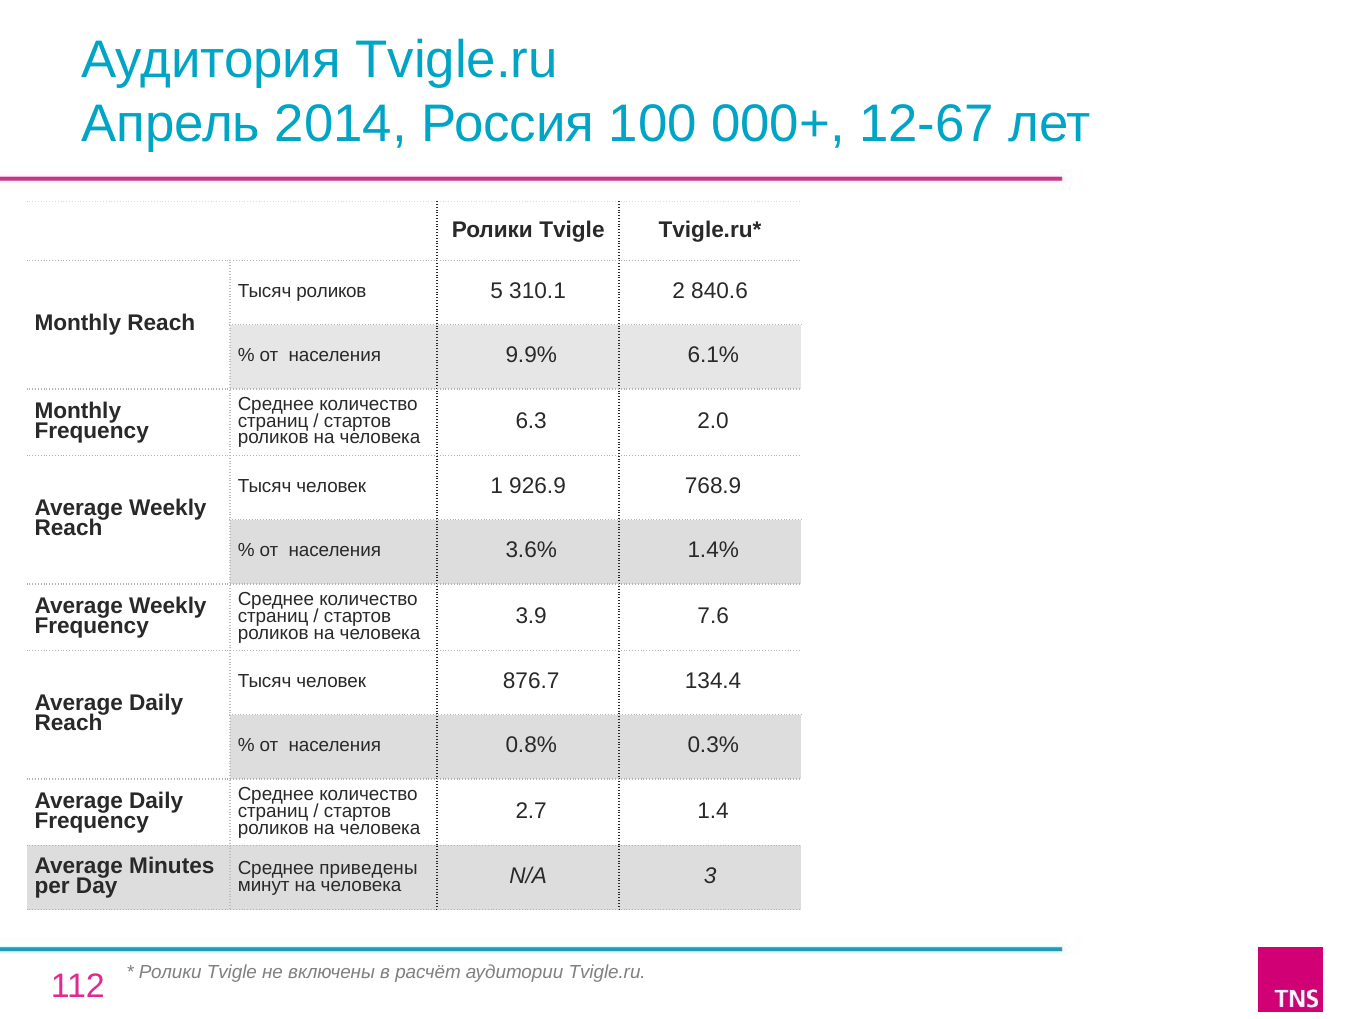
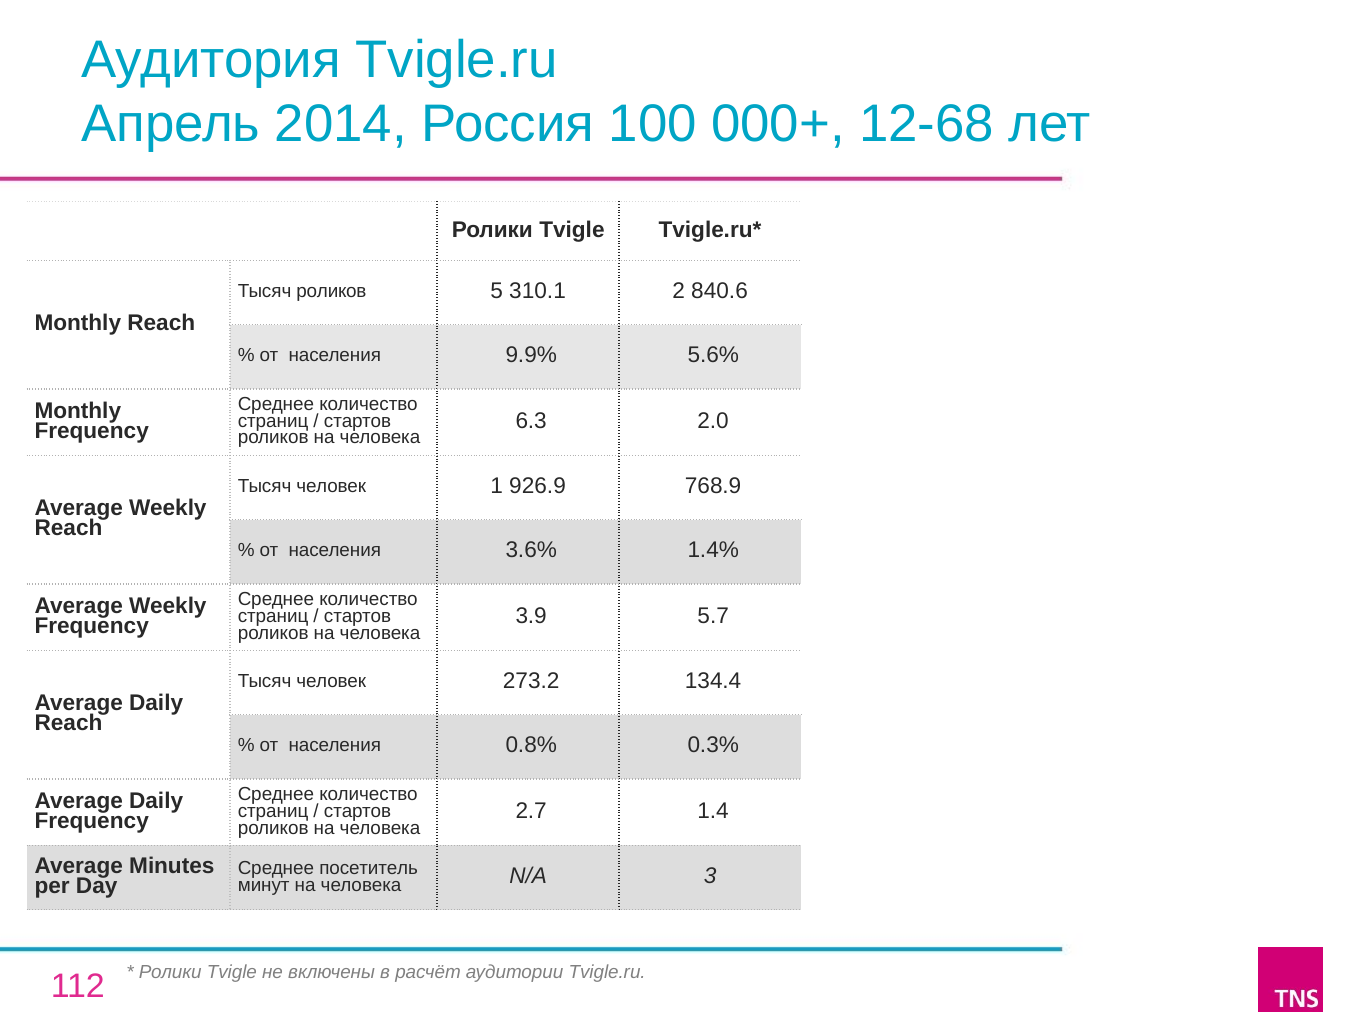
12-67: 12-67 -> 12-68
6.1%: 6.1% -> 5.6%
7.6: 7.6 -> 5.7
876.7: 876.7 -> 273.2
приведены: приведены -> посетитель
